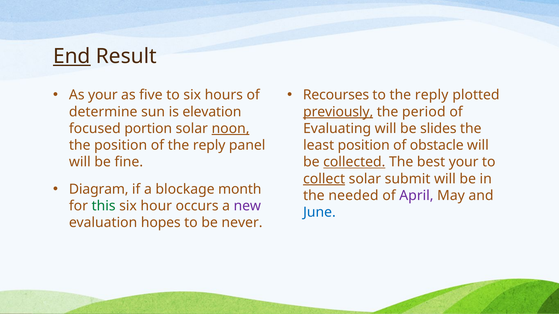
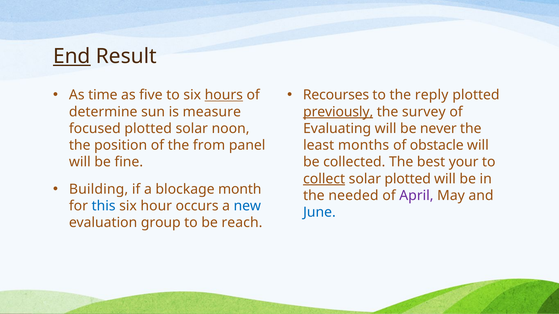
As your: your -> time
hours underline: none -> present
elevation: elevation -> measure
period: period -> survey
focused portion: portion -> plotted
noon underline: present -> none
slides: slides -> never
of the reply: reply -> from
least position: position -> months
collected underline: present -> none
solar submit: submit -> plotted
Diagram: Diagram -> Building
this colour: green -> blue
new colour: purple -> blue
hopes: hopes -> group
never: never -> reach
